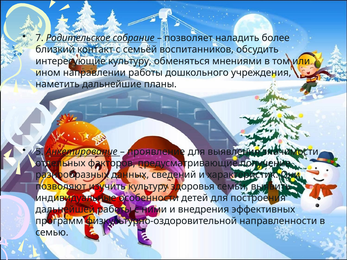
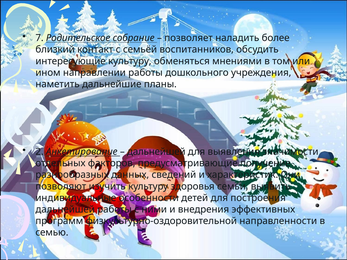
5: 5 -> 2
проявление at (156, 152): проявление -> дальнейшей
